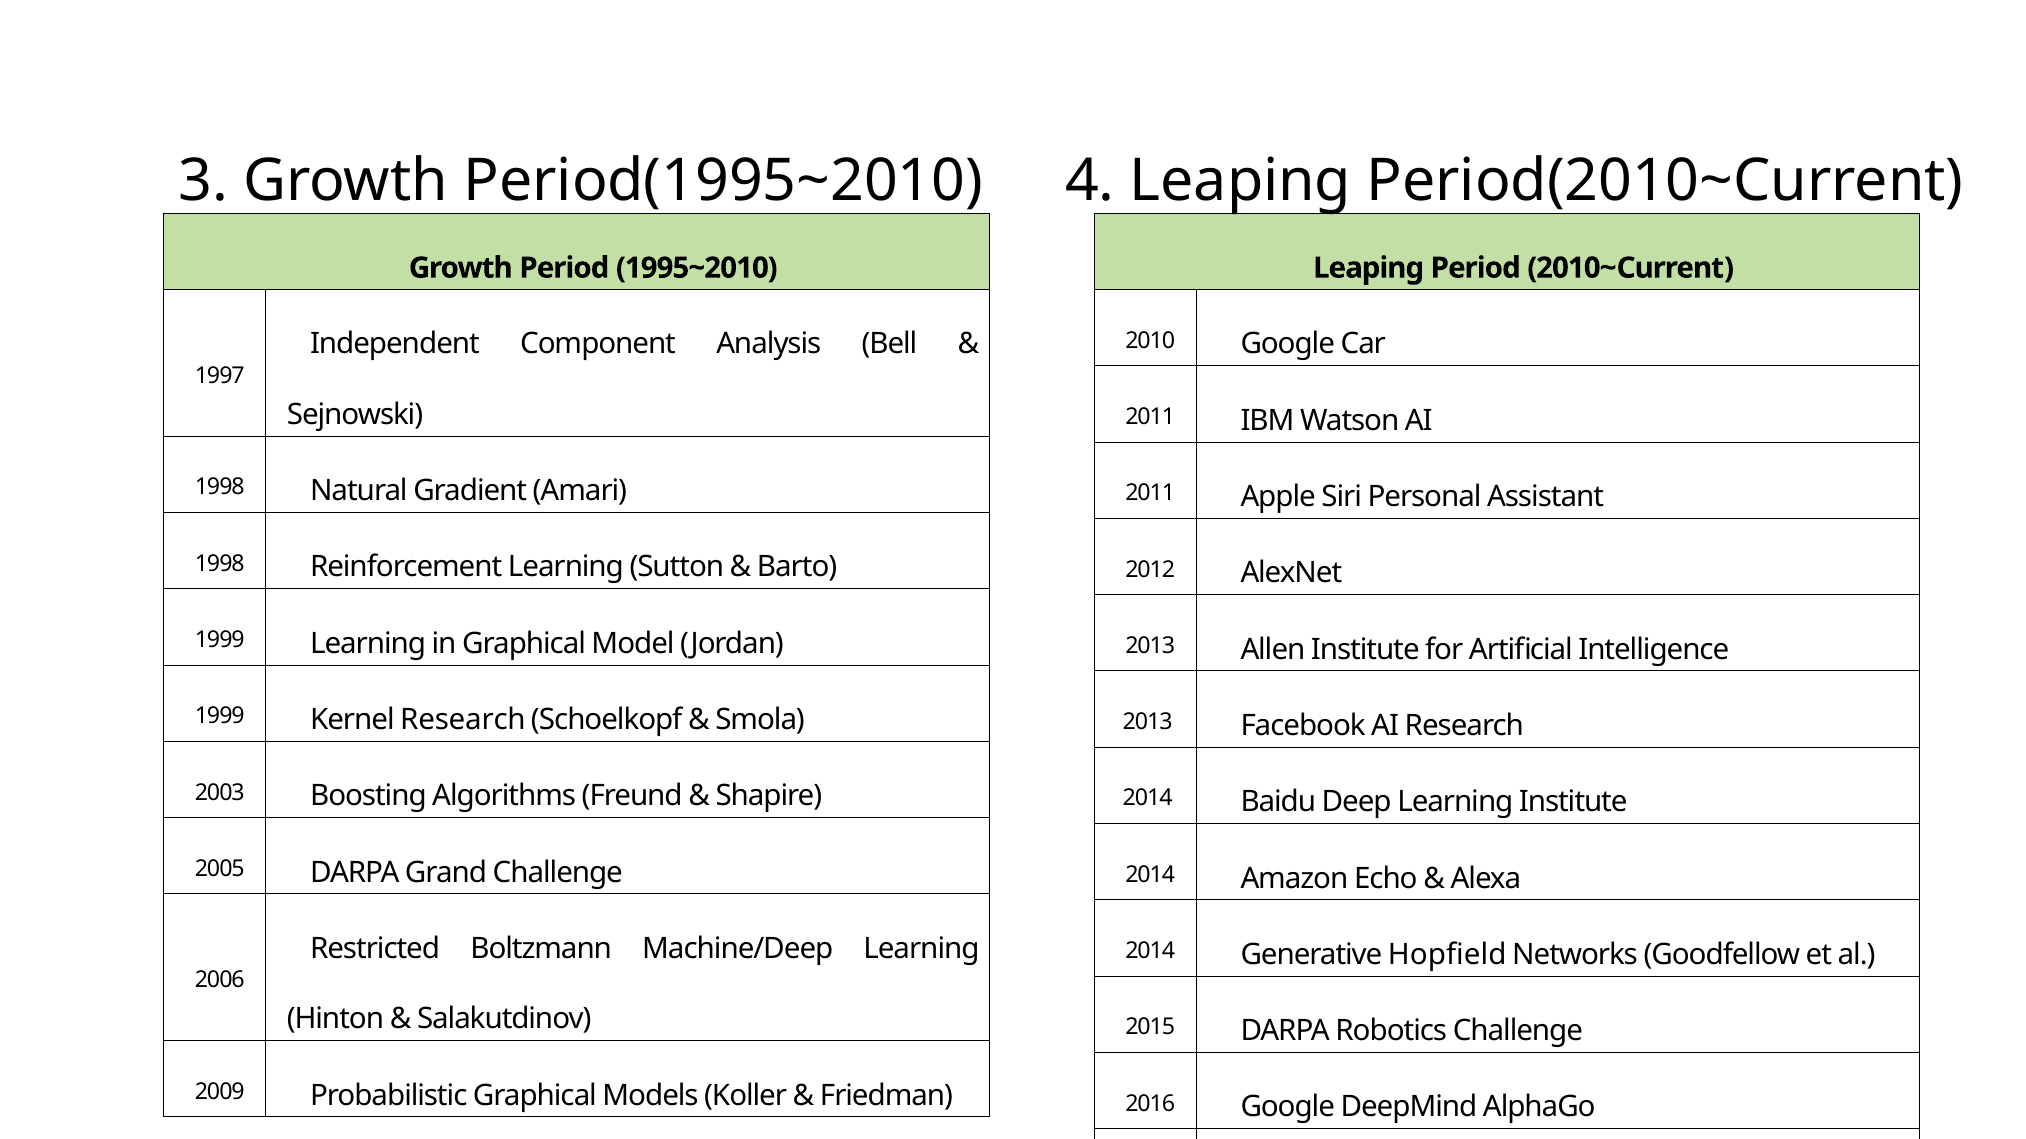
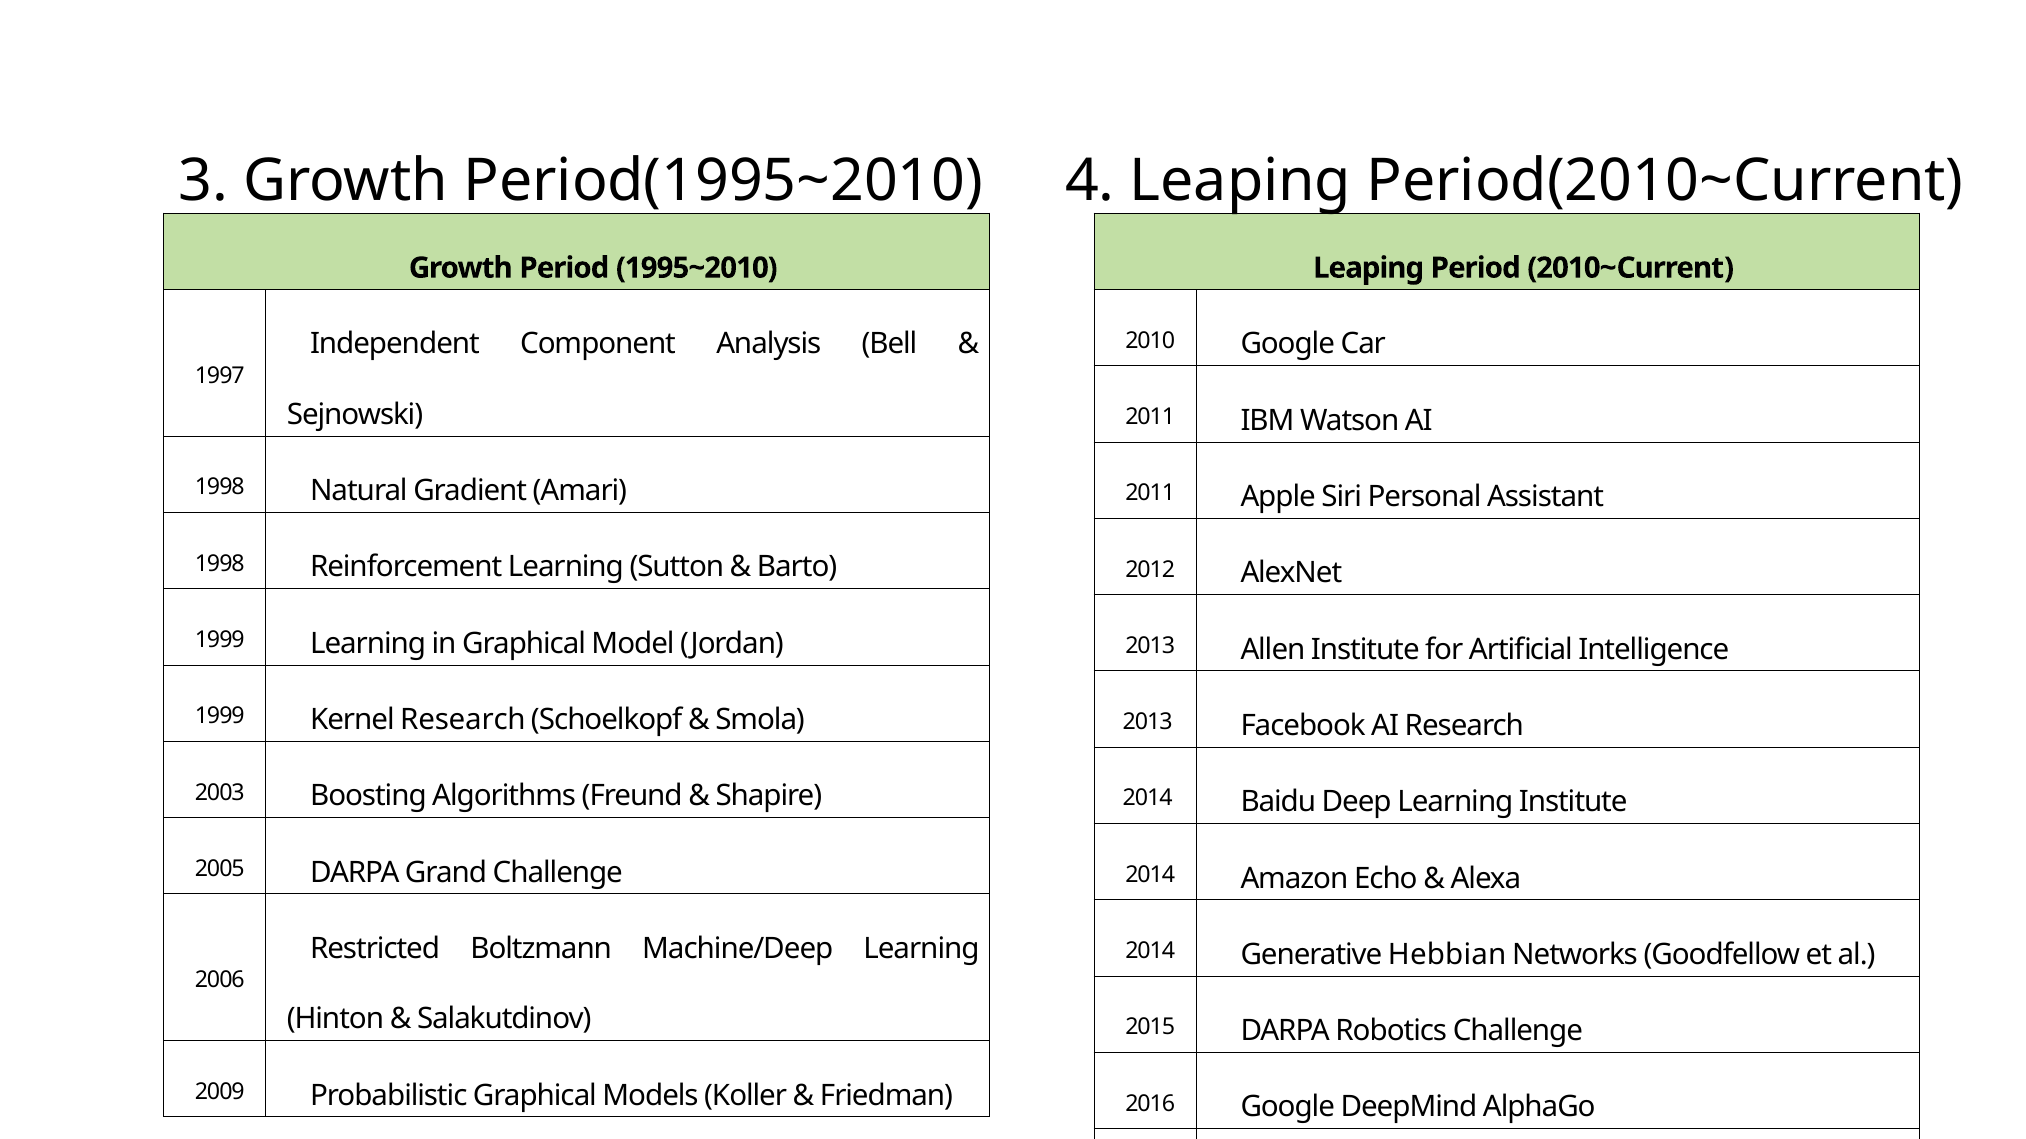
Hopfield: Hopfield -> Hebbian
